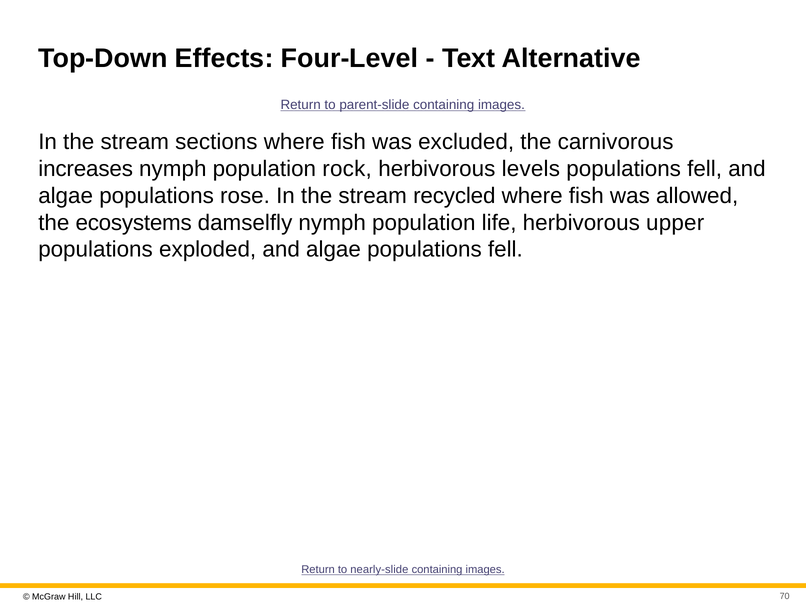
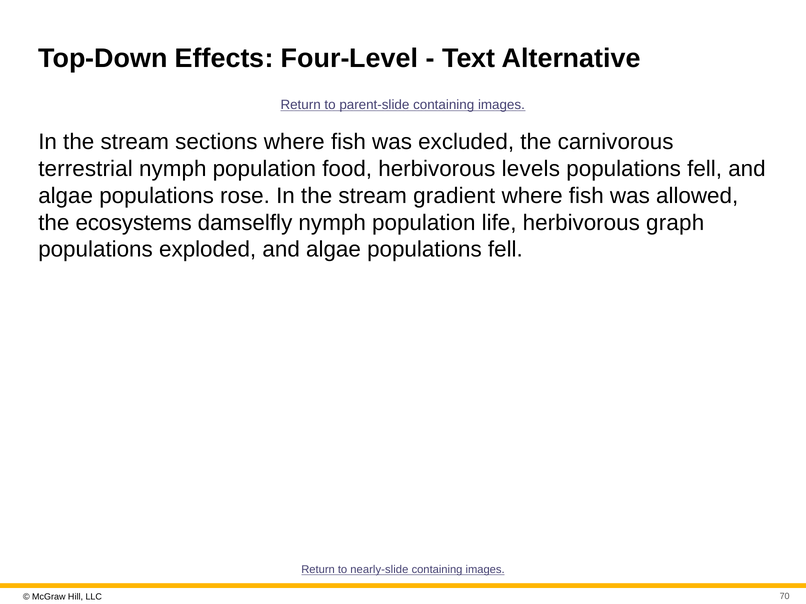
increases: increases -> terrestrial
rock: rock -> food
recycled: recycled -> gradient
upper: upper -> graph
